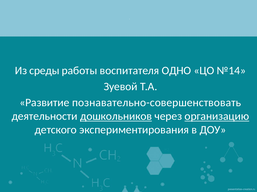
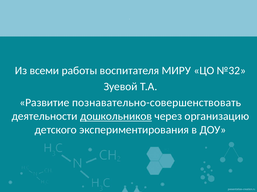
среды: среды -> всеми
ОДНО: ОДНО -> МИРУ
№14: №14 -> №32
организацию underline: present -> none
